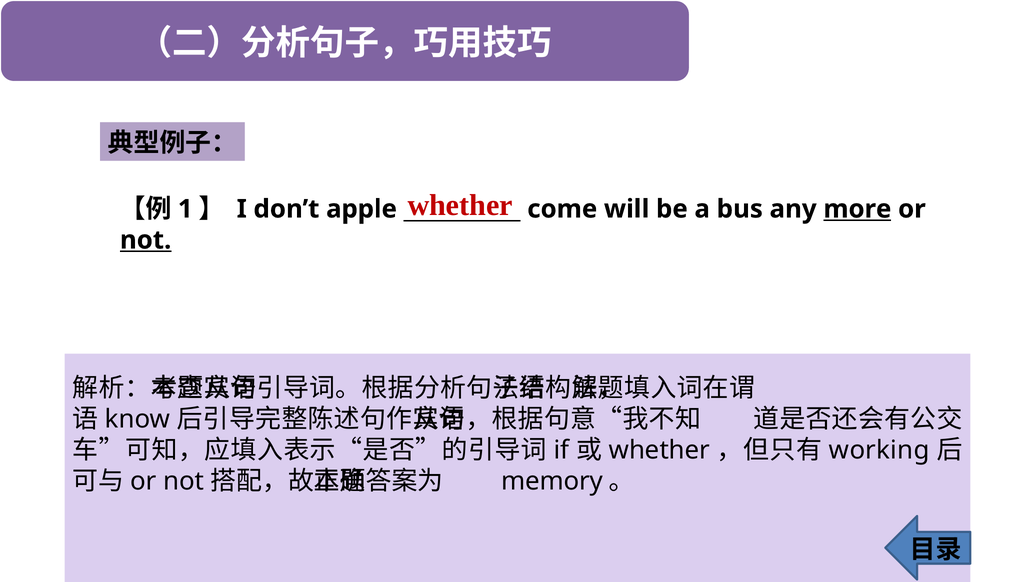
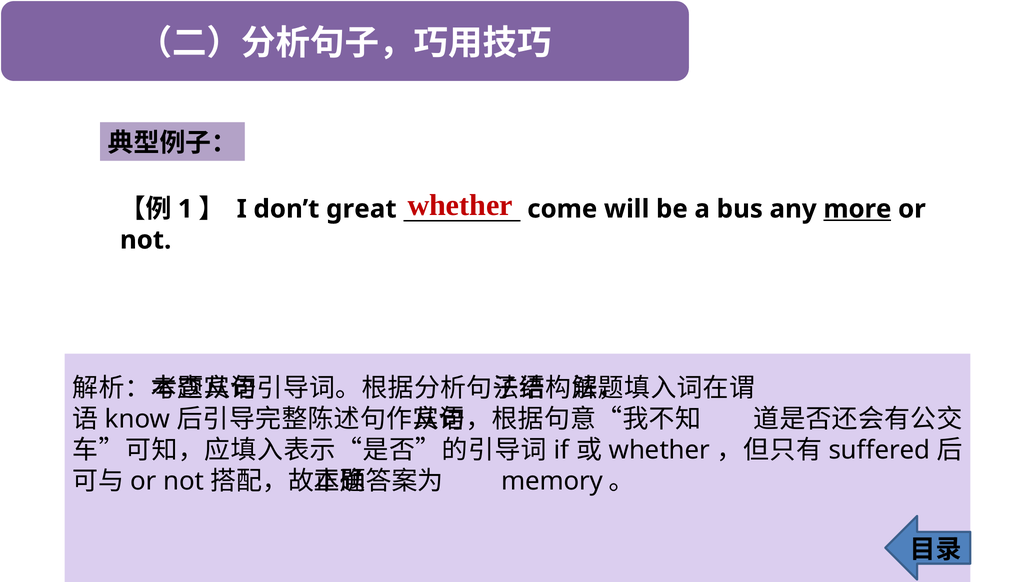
apple: apple -> great
not at (146, 240) underline: present -> none
working: working -> suffered
